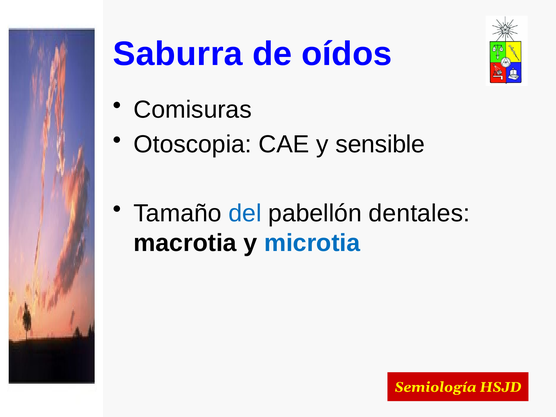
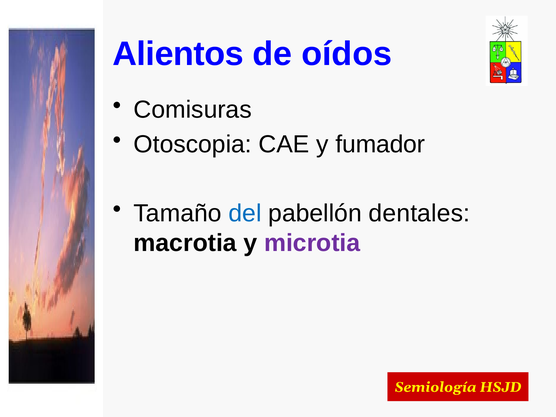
Saburra: Saburra -> Alientos
sensible: sensible -> fumador
microtia colour: blue -> purple
